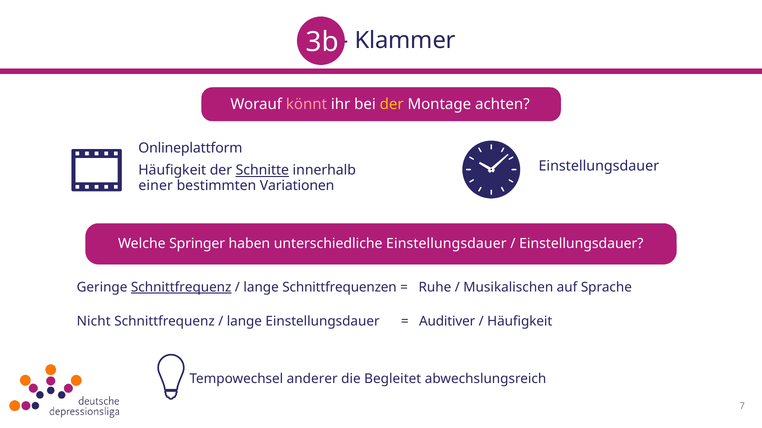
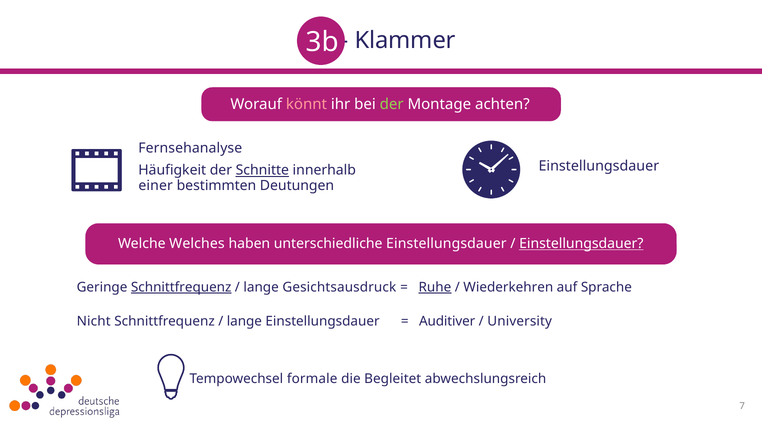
der at (392, 104) colour: yellow -> light green
Onlineplattform: Onlineplattform -> Fernsehanalyse
Variationen: Variationen -> Deutungen
Springer: Springer -> Welches
Einstellungsdauer at (581, 244) underline: none -> present
Schnittfrequenzen: Schnittfrequenzen -> Gesichtsausdruck
Ruhe underline: none -> present
Musikalischen: Musikalischen -> Wiederkehren
Häufigkeit at (520, 322): Häufigkeit -> University
anderer: anderer -> formale
